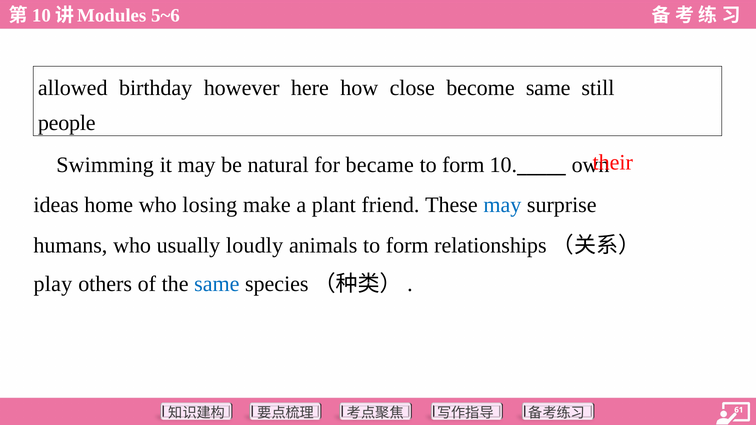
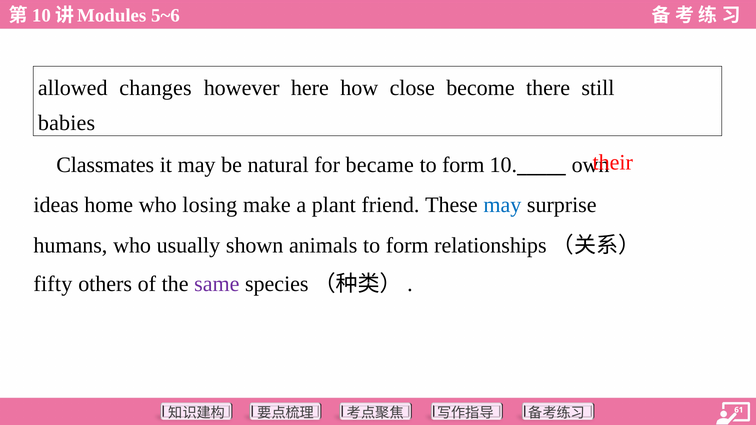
birthday: birthday -> changes
become same: same -> there
people: people -> babies
Swimming: Swimming -> Classmates
loudly: loudly -> shown
play: play -> fifty
same at (217, 284) colour: blue -> purple
